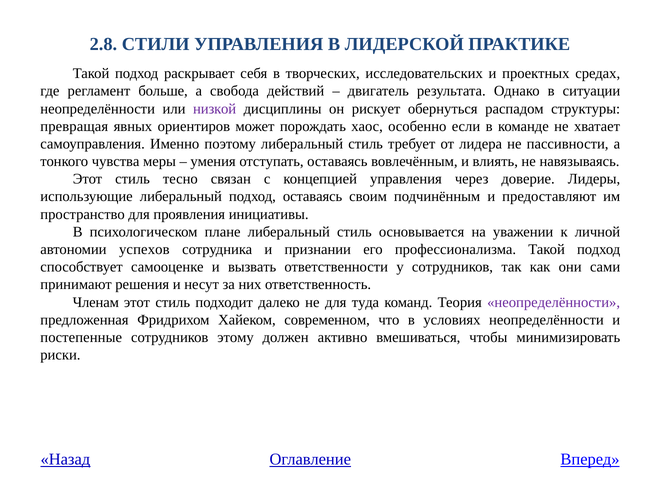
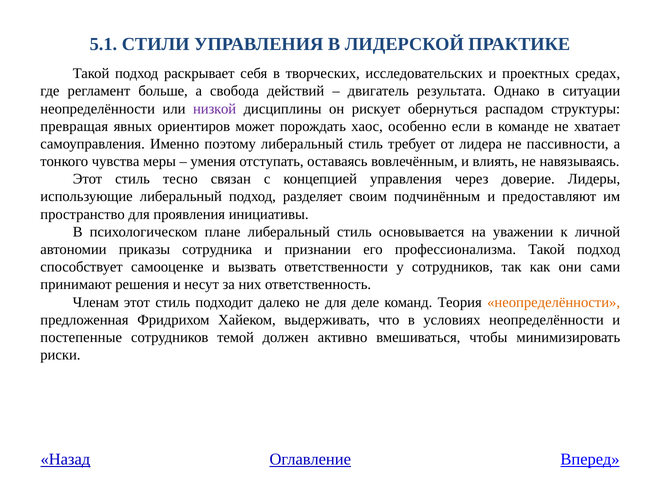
2.8: 2.8 -> 5.1
подход оставаясь: оставаясь -> разделяет
успехов: успехов -> приказы
туда: туда -> деле
неопределённости at (554, 302) colour: purple -> orange
современном: современном -> выдерживать
этому: этому -> темой
